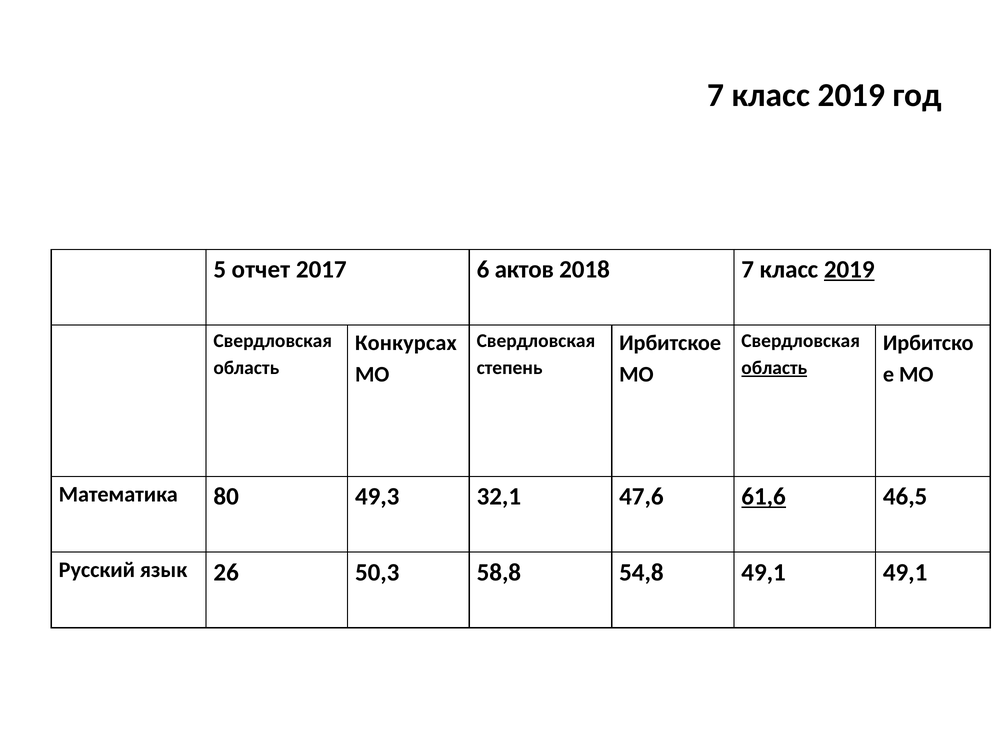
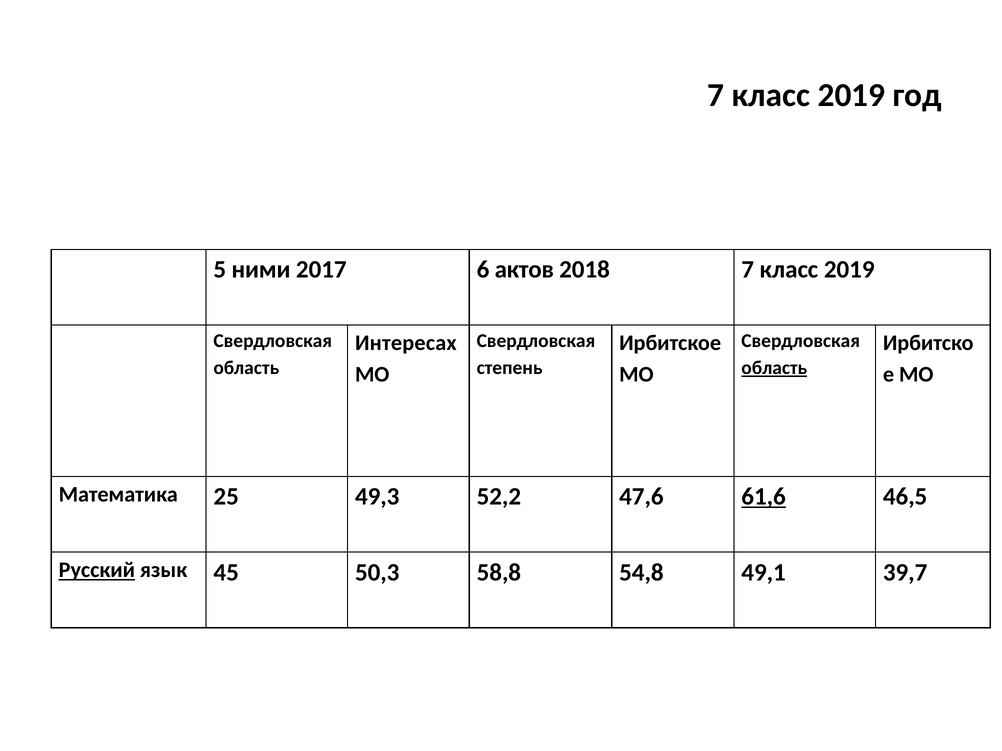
отчет: отчет -> ними
2019 at (849, 270) underline: present -> none
Конкурсах: Конкурсах -> Интересах
80: 80 -> 25
32,1: 32,1 -> 52,2
Русский underline: none -> present
26: 26 -> 45
49,1 49,1: 49,1 -> 39,7
